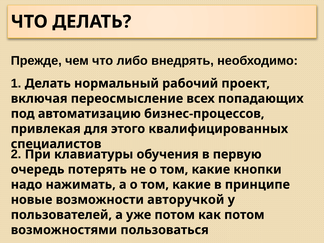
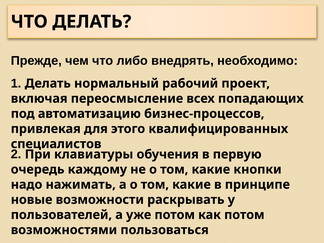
потерять: потерять -> каждому
авторучкой: авторучкой -> раскрывать
